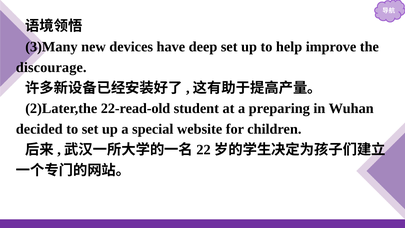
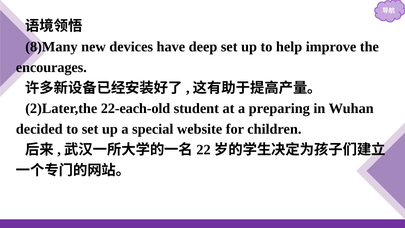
3)Many: 3)Many -> 8)Many
discourage: discourage -> encourages
22-read-old: 22-read-old -> 22-each-old
